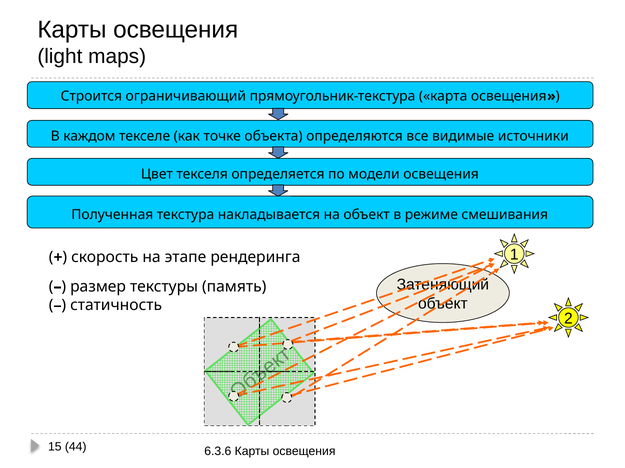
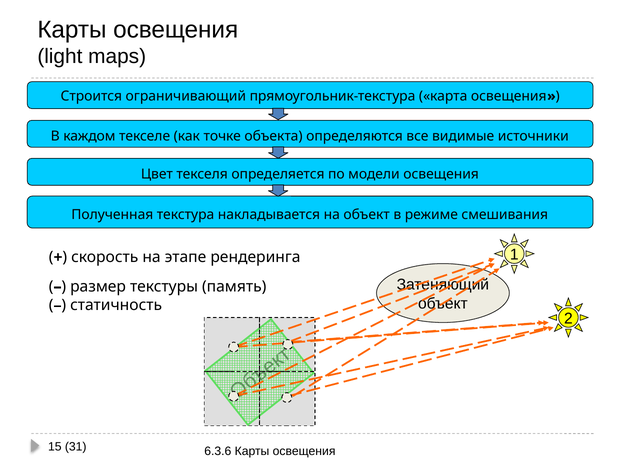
44: 44 -> 31
